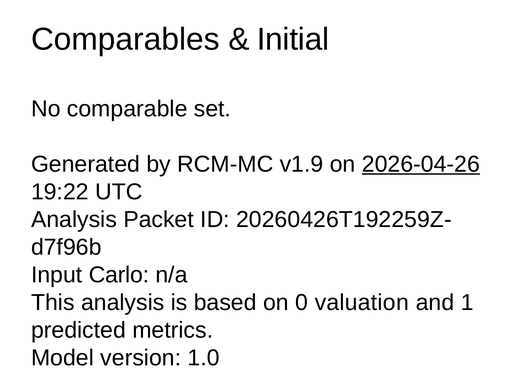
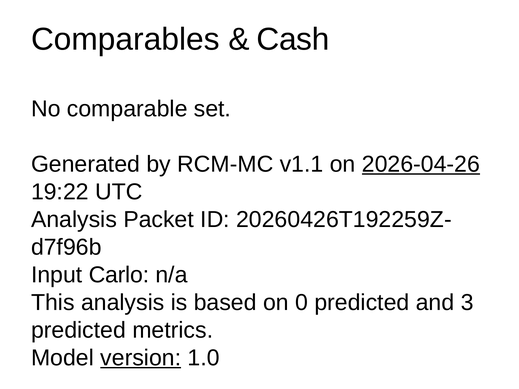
Initial: Initial -> Cash
v1.9: v1.9 -> v1.1
0 valuation: valuation -> predicted
1: 1 -> 3
version underline: none -> present
